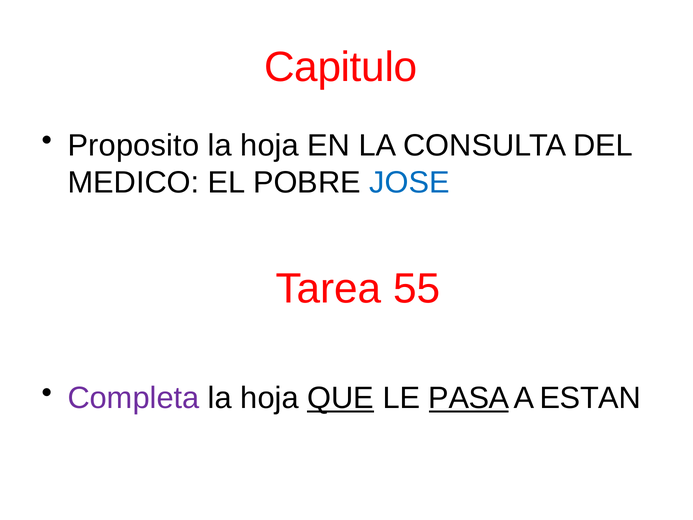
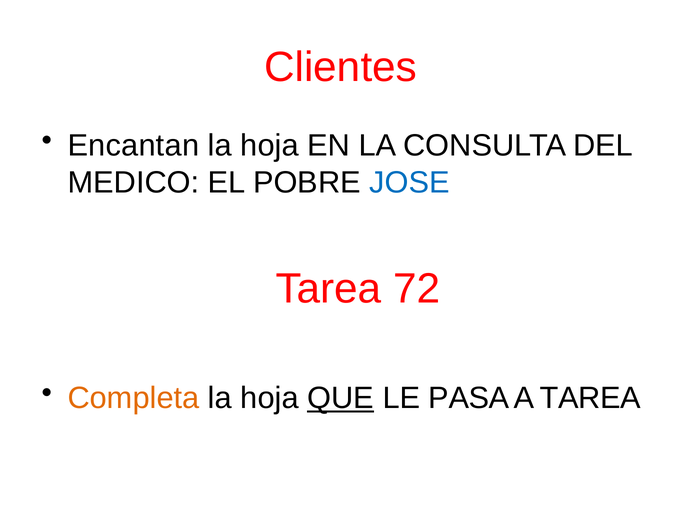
Capitulo: Capitulo -> Clientes
Proposito: Proposito -> Encantan
55: 55 -> 72
Completa colour: purple -> orange
PASA underline: present -> none
A ESTAN: ESTAN -> TAREA
